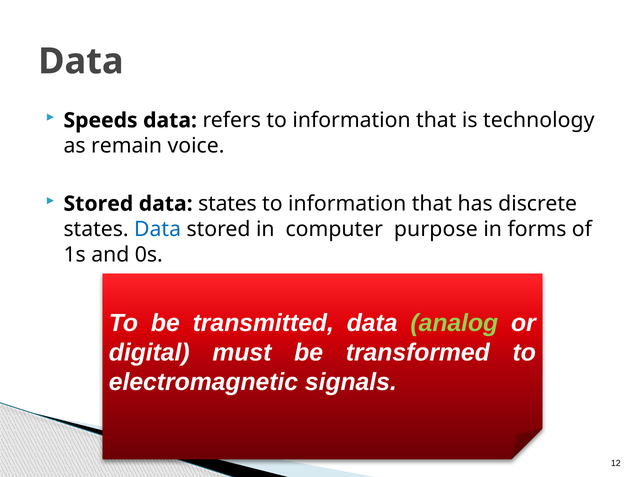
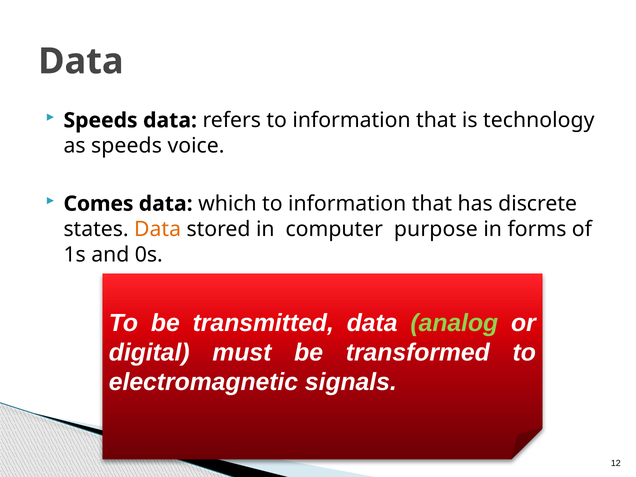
as remain: remain -> speeds
Stored at (98, 204): Stored -> Comes
data states: states -> which
Data at (158, 229) colour: blue -> orange
